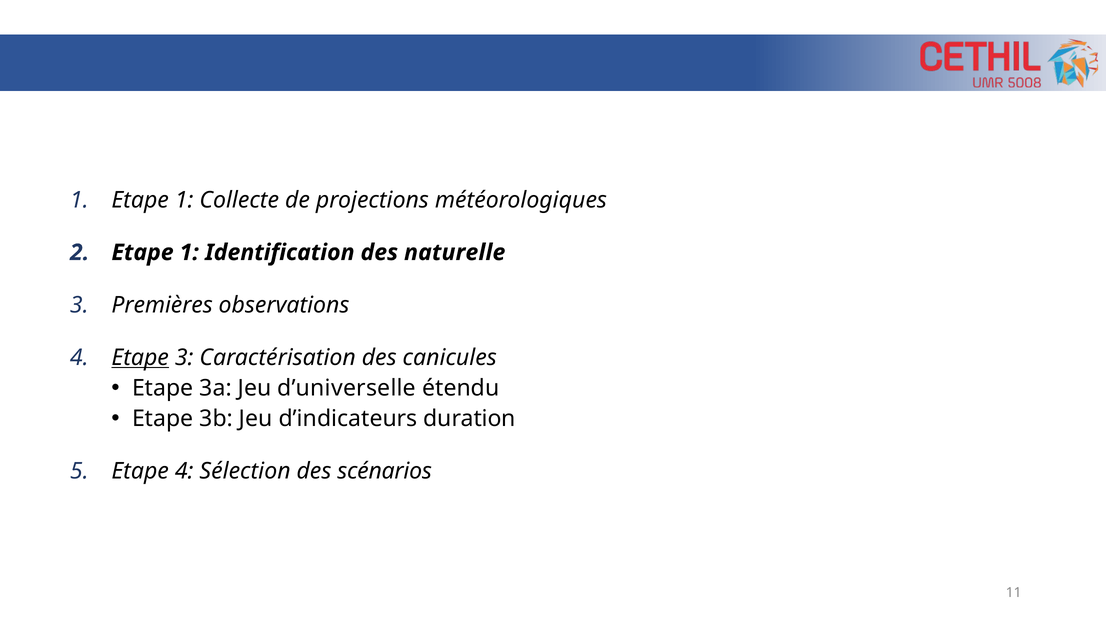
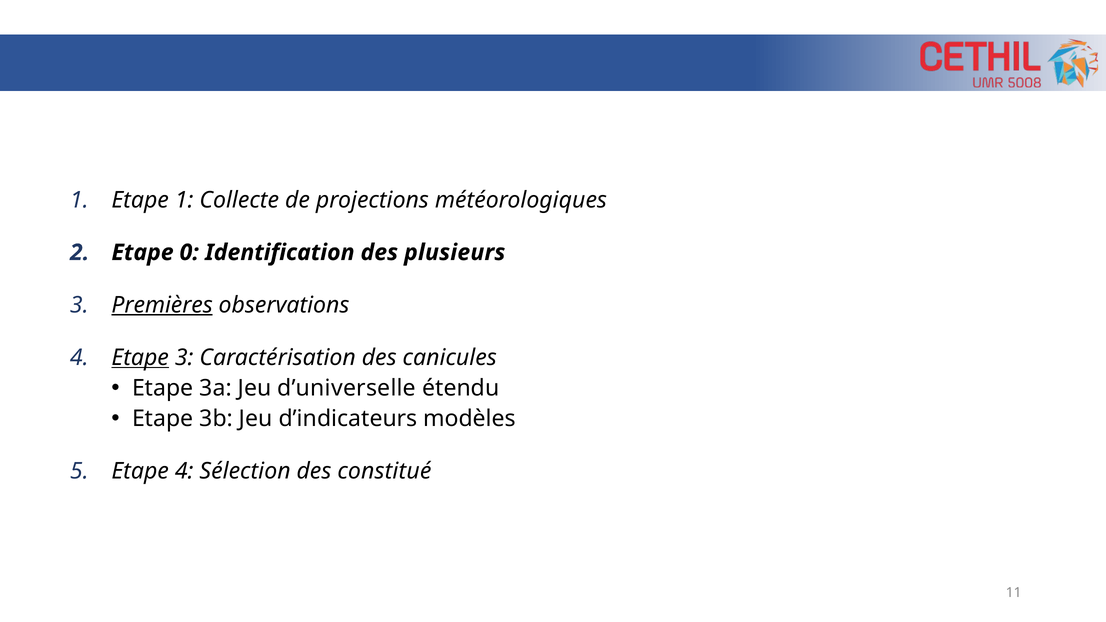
2 Etape 1: 1 -> 0
naturelle: naturelle -> plusieurs
Premières underline: none -> present
duration: duration -> modèles
scénarios: scénarios -> constitué
